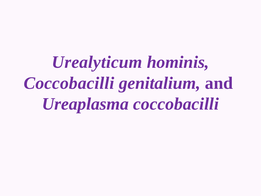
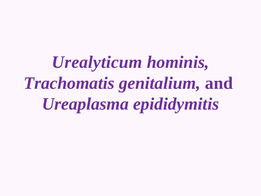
Coccobacilli at (69, 83): Coccobacilli -> Trachomatis
Ureaplasma coccobacilli: coccobacilli -> epididymitis
